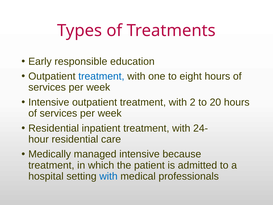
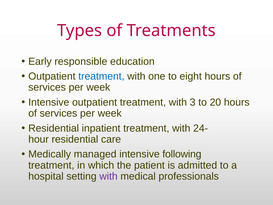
2: 2 -> 3
because: because -> following
with at (108, 176) colour: blue -> purple
